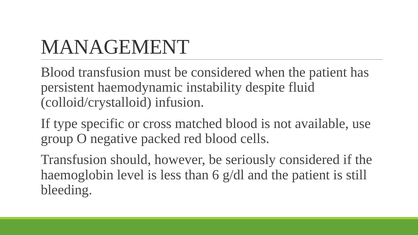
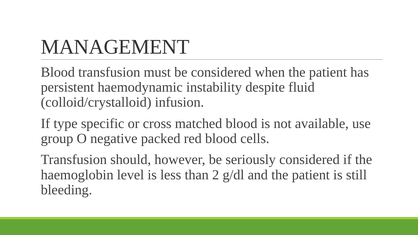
6: 6 -> 2
